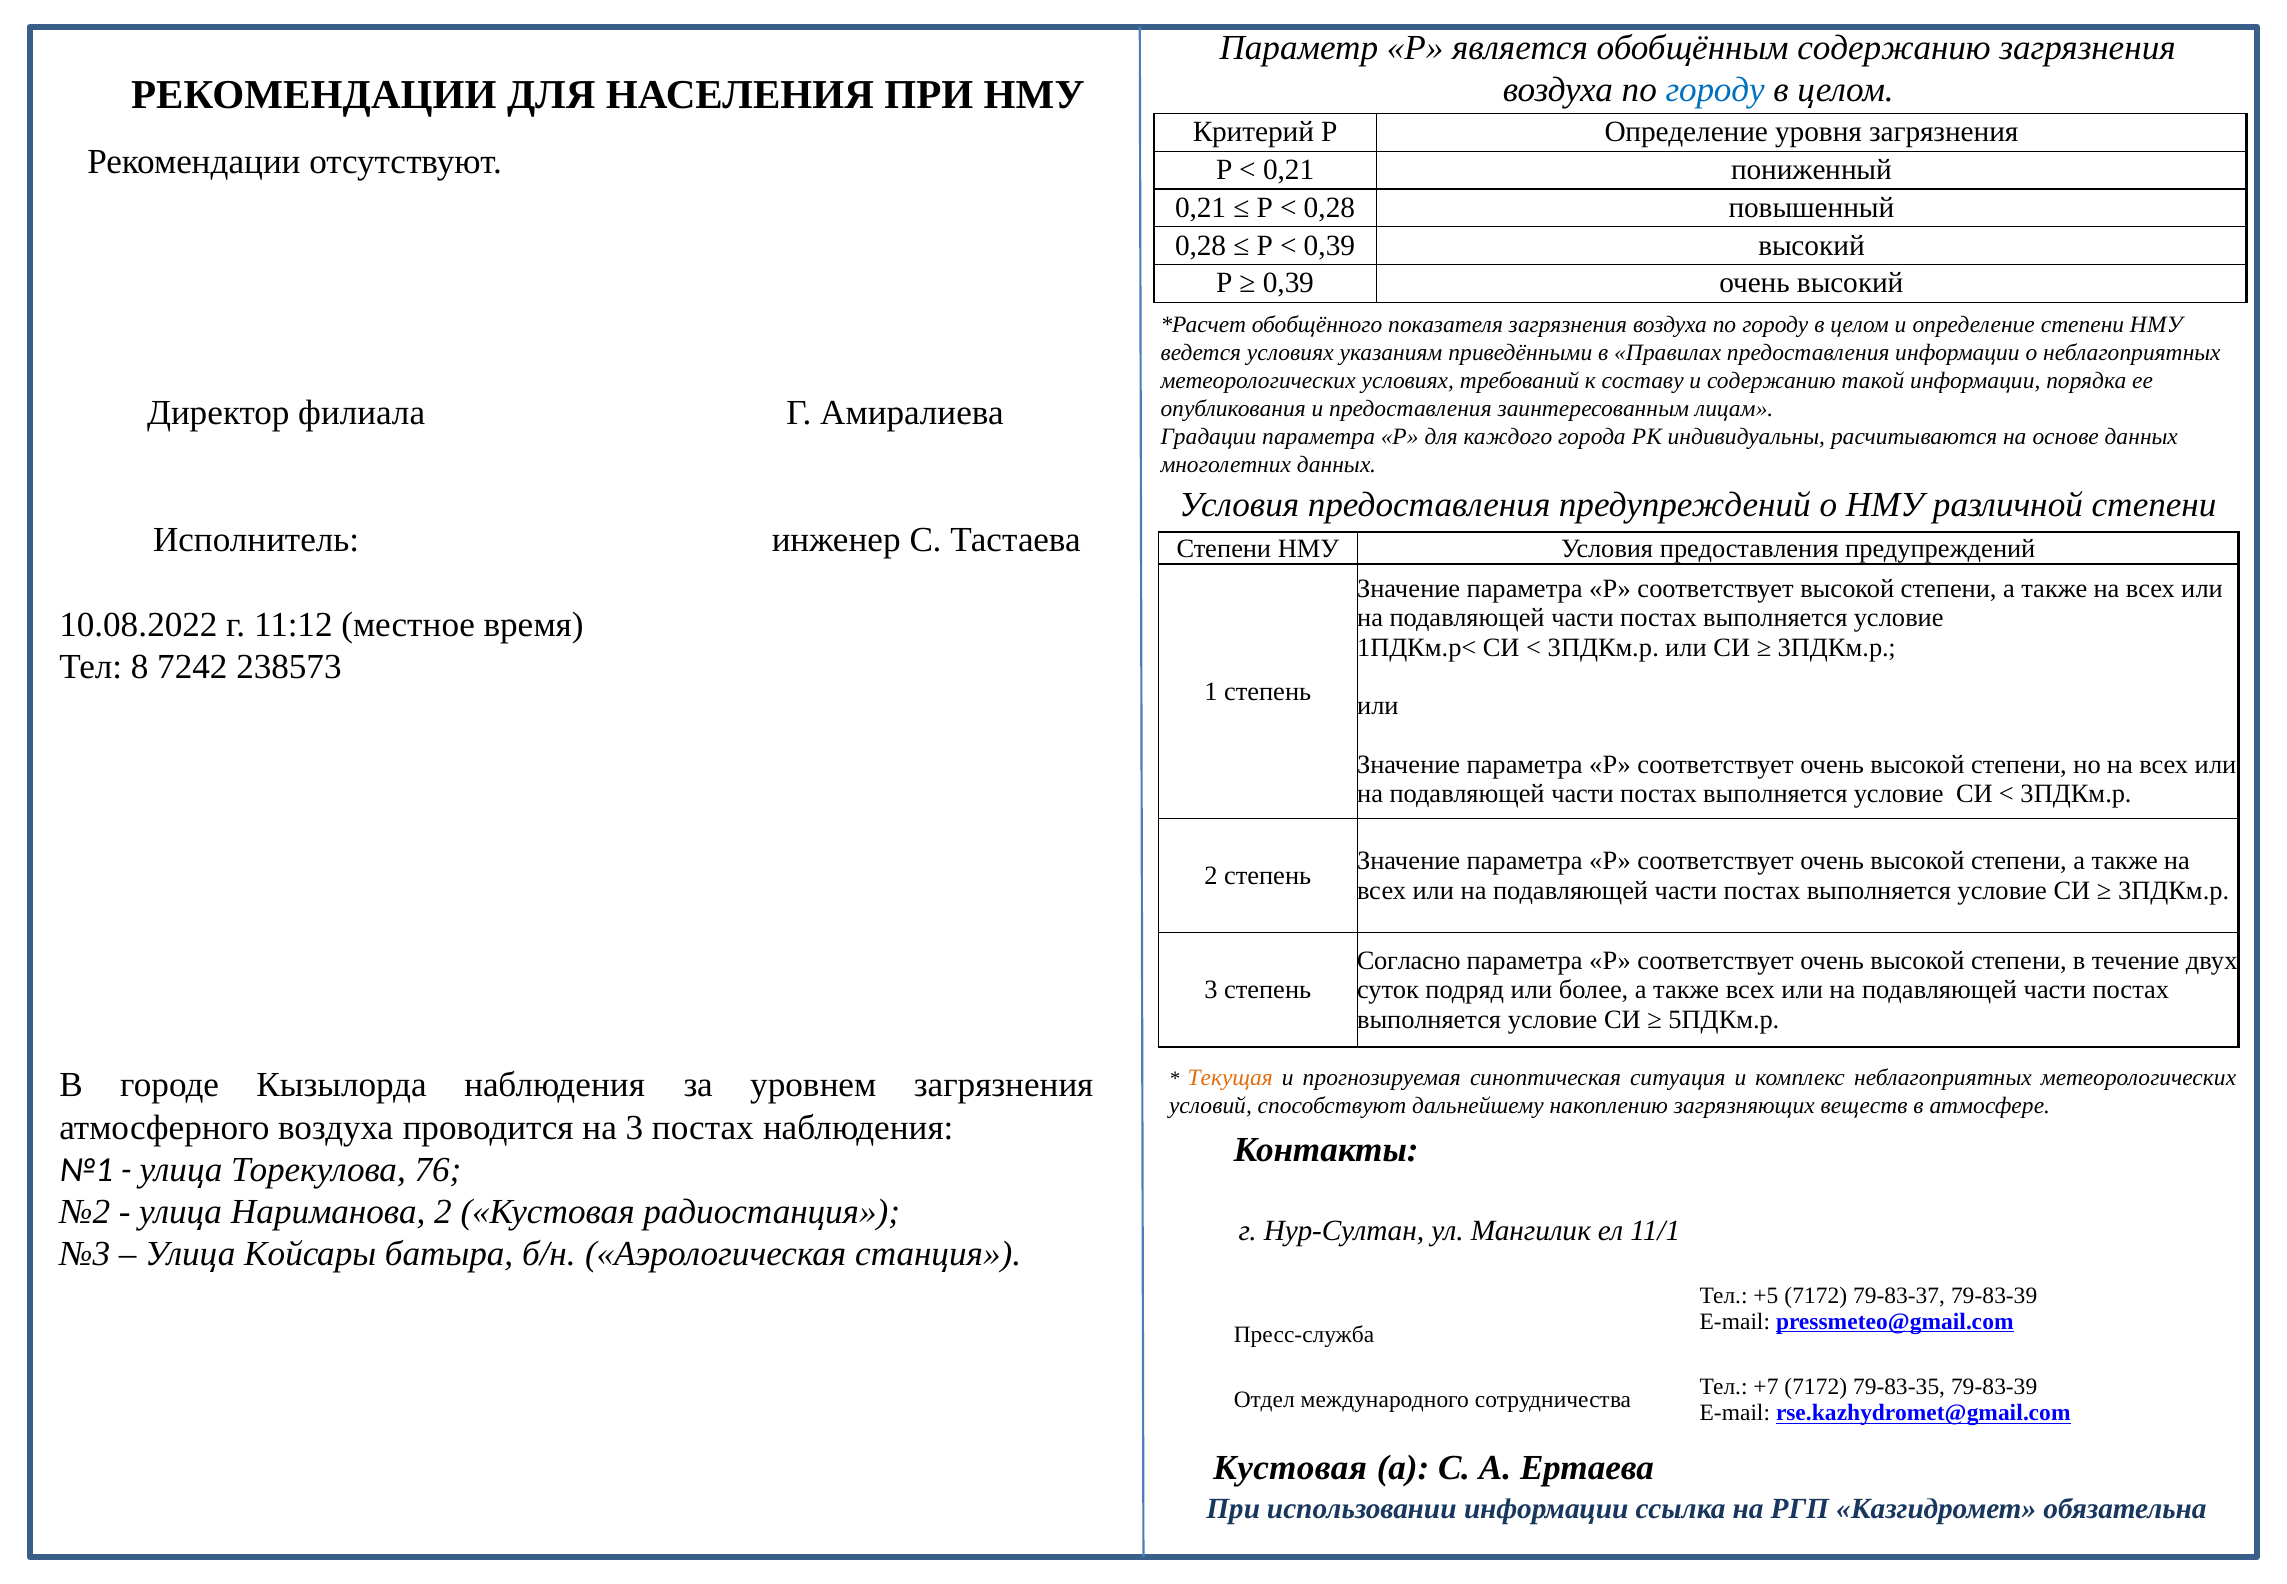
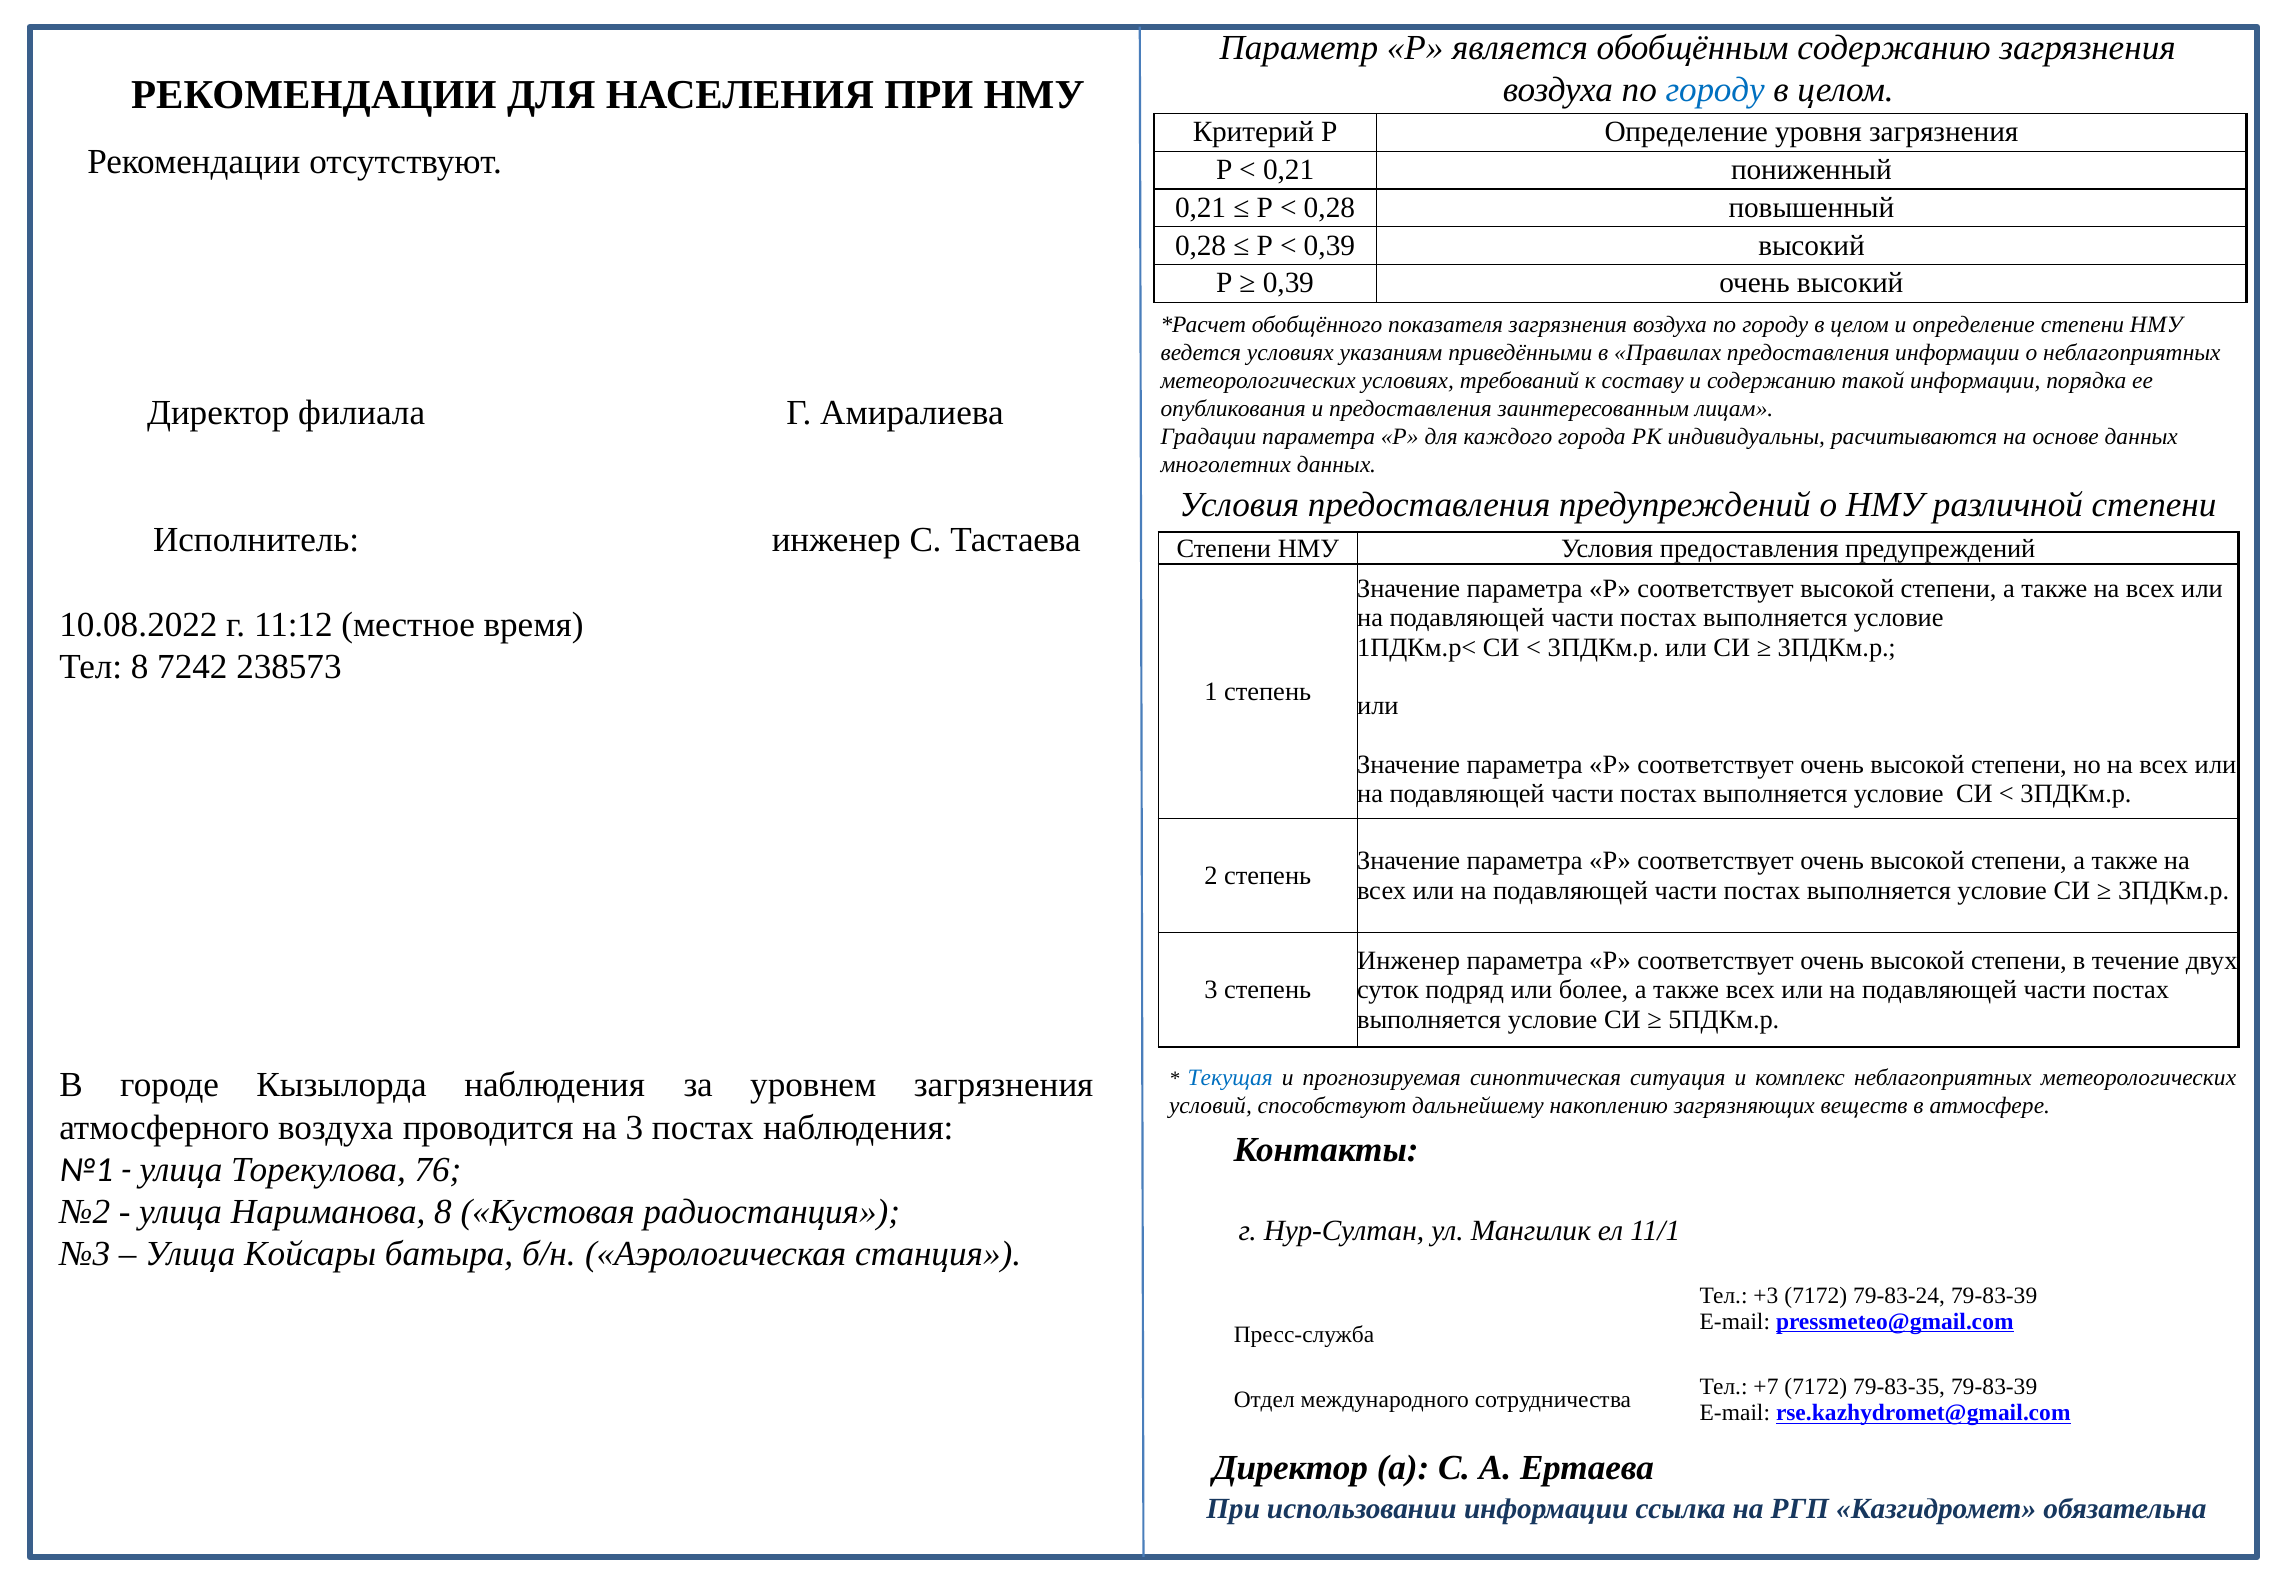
Согласно at (1409, 960): Согласно -> Инженер
Текущая colour: orange -> blue
Нариманова 2: 2 -> 8
+5: +5 -> +3
79-83-37: 79-83-37 -> 79-83-24
Кустовая at (1290, 1468): Кустовая -> Директор
